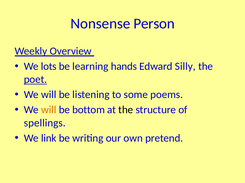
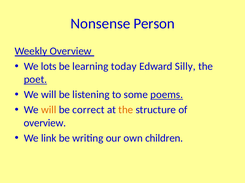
hands: hands -> today
poems underline: none -> present
bottom: bottom -> correct
the at (126, 110) colour: black -> orange
spellings at (45, 123): spellings -> overview
pretend: pretend -> children
